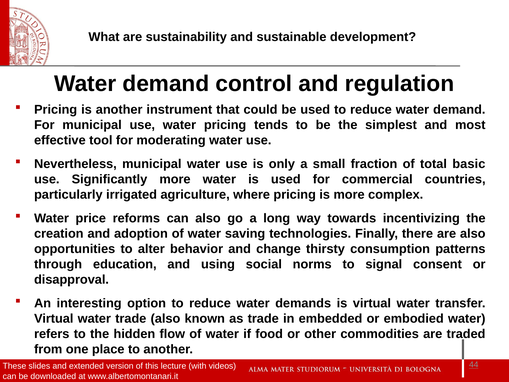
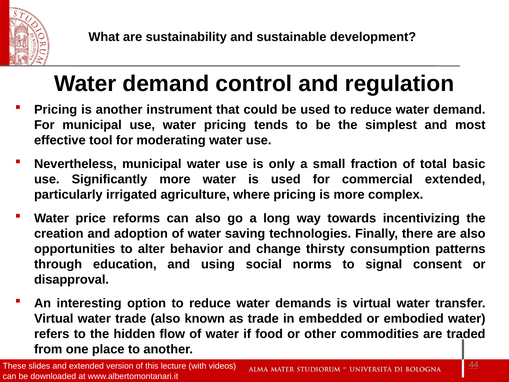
commercial countries: countries -> extended
